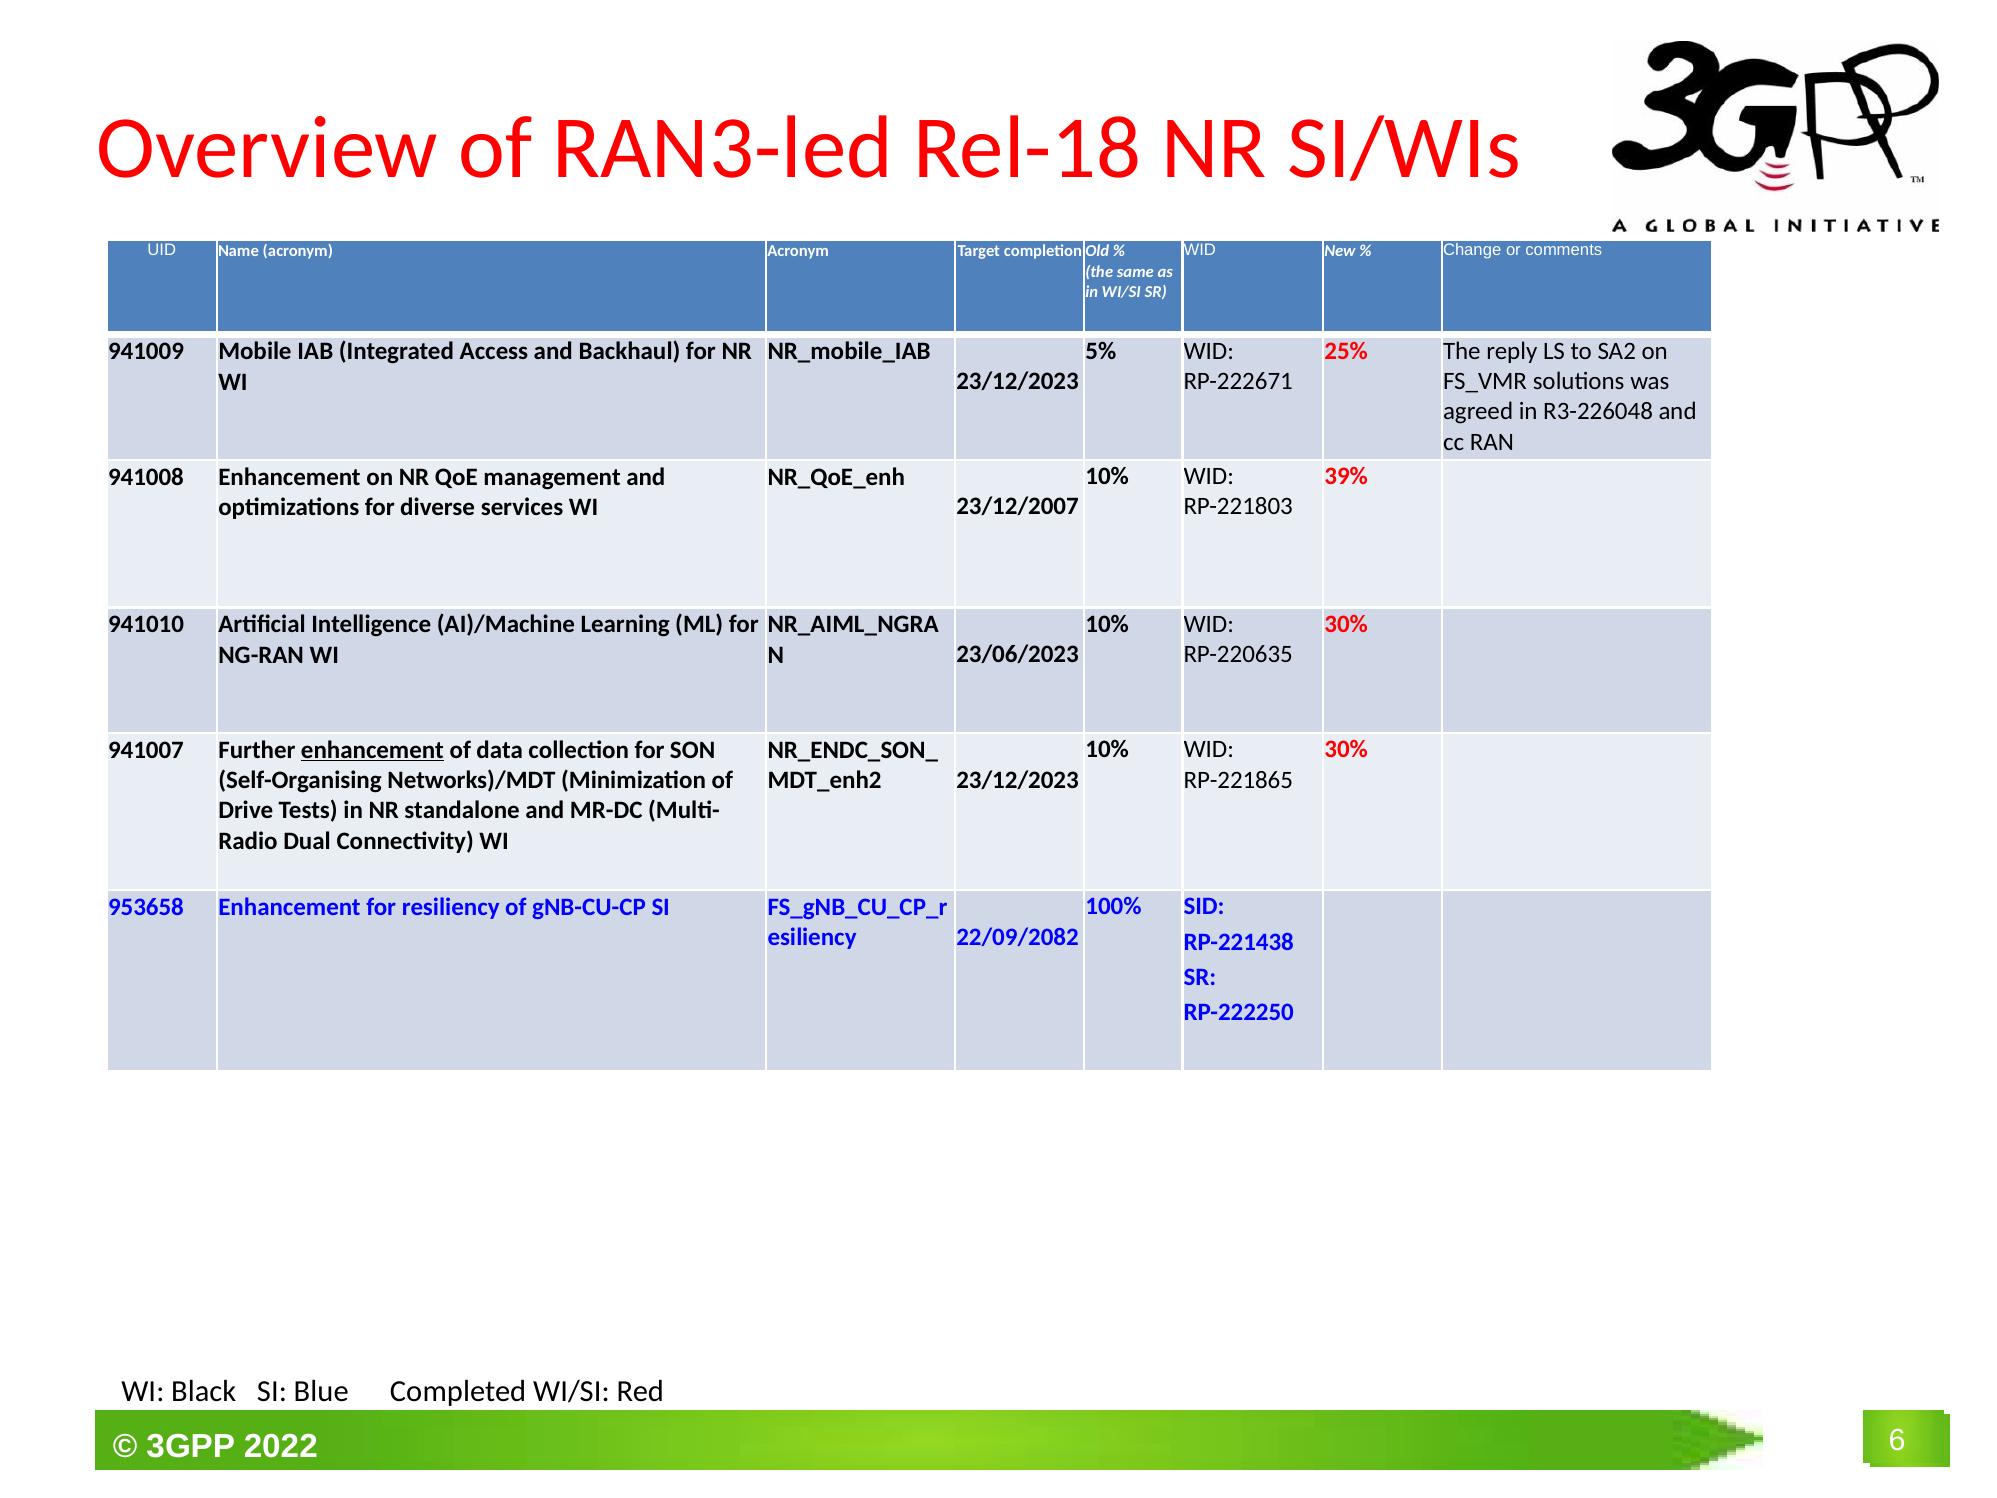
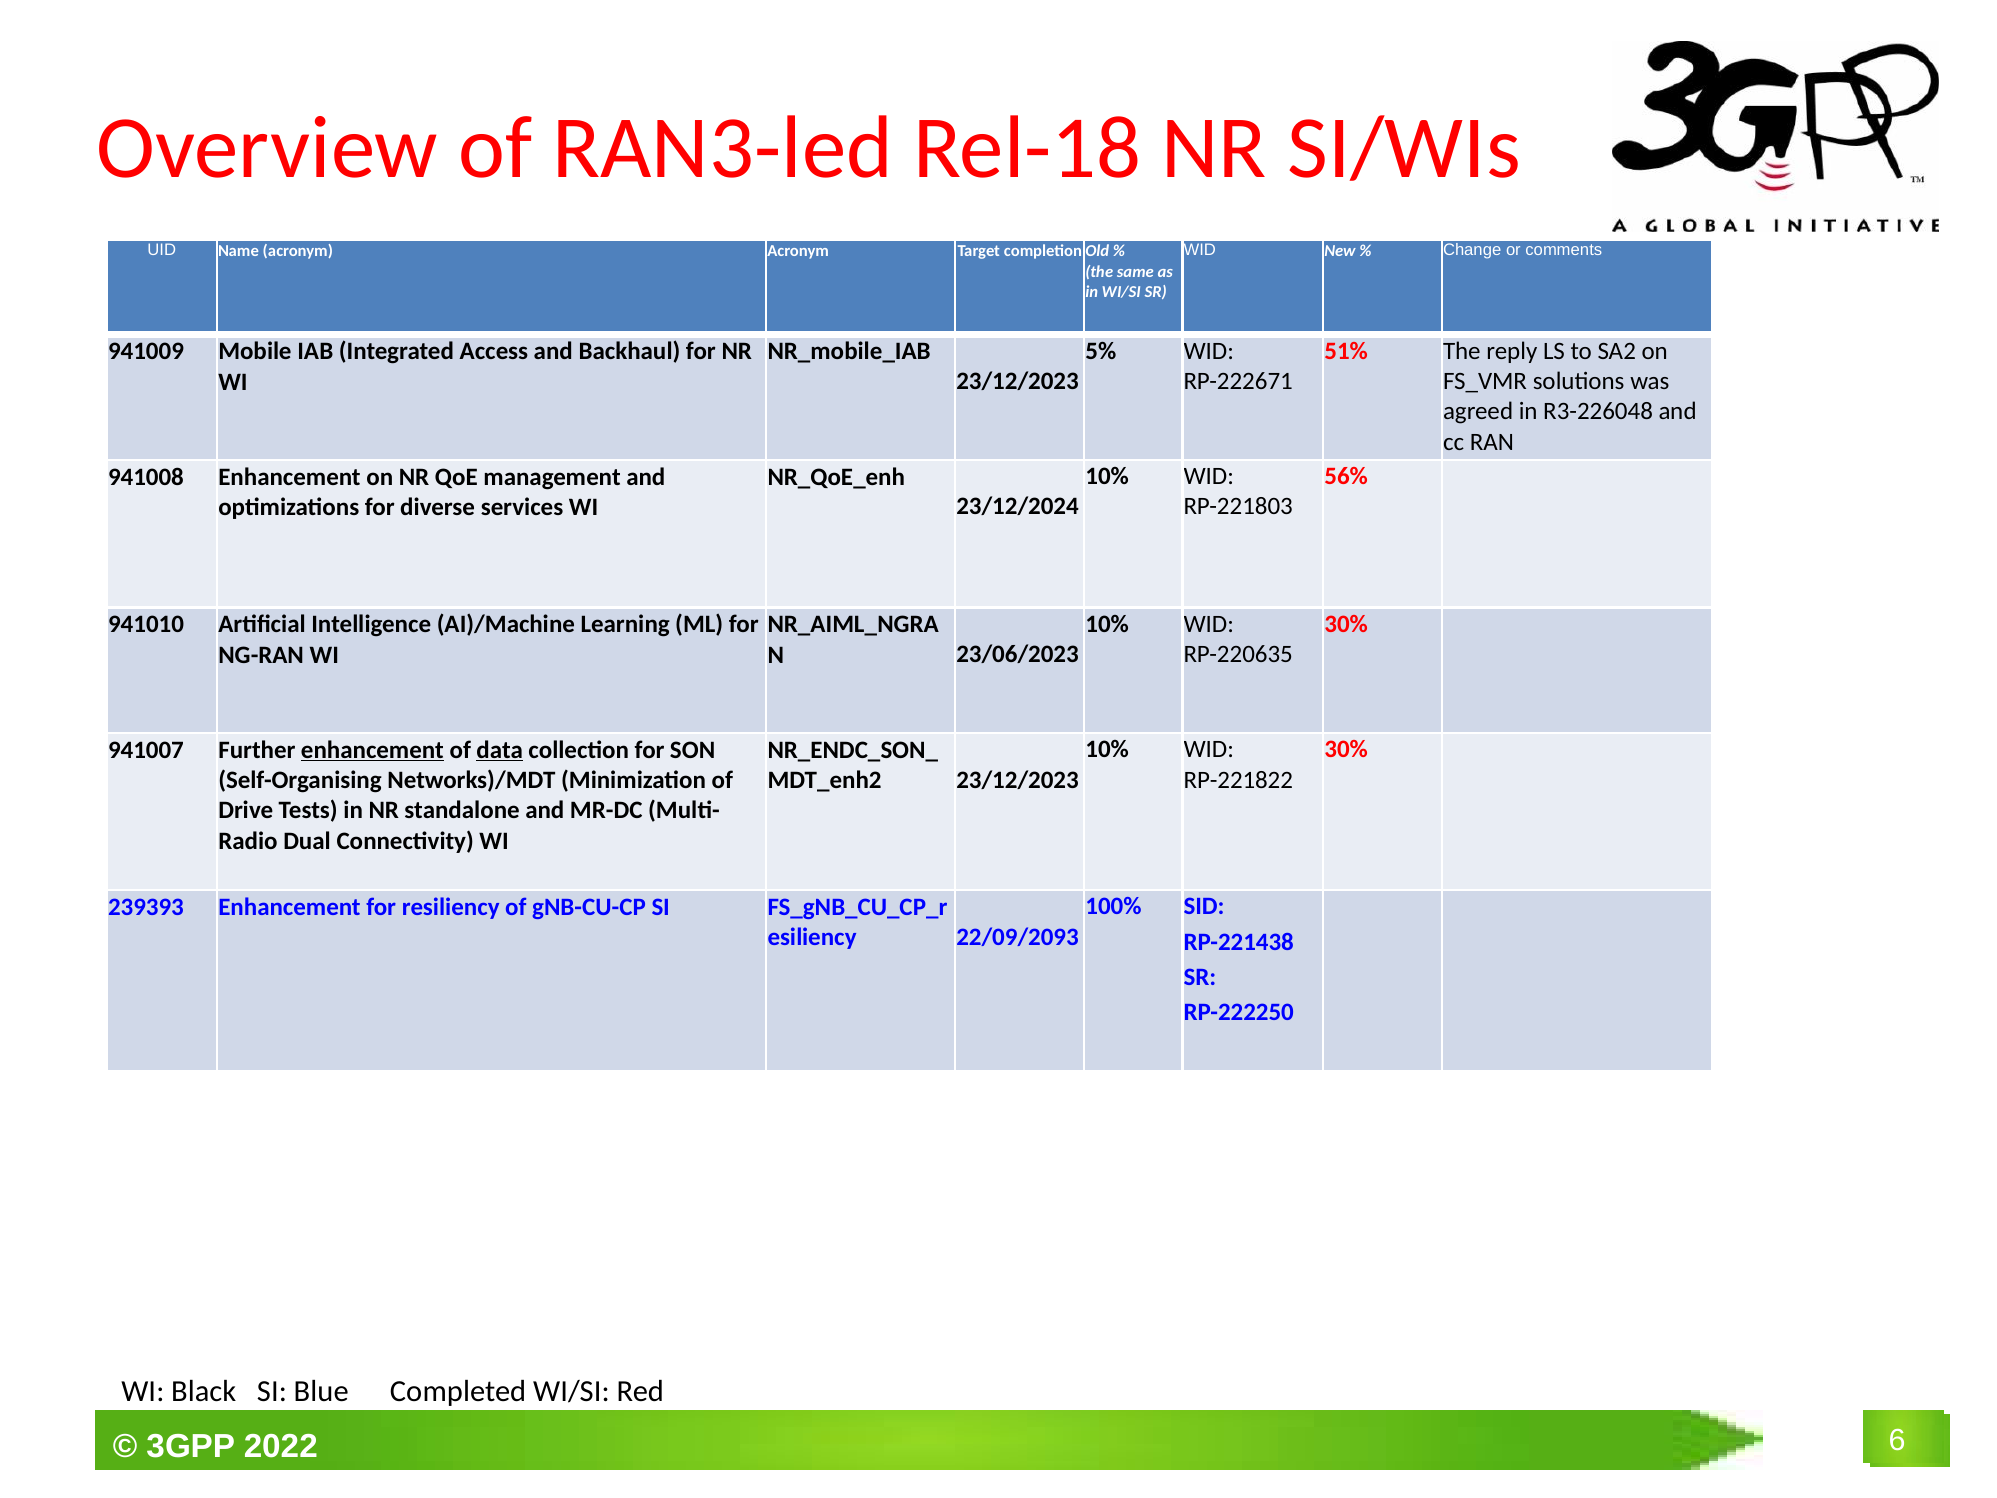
25%: 25% -> 51%
39%: 39% -> 56%
23/12/2007: 23/12/2007 -> 23/12/2024
data underline: none -> present
RP-221865: RP-221865 -> RP-221822
953658: 953658 -> 239393
22/09/2082: 22/09/2082 -> 22/09/2093
